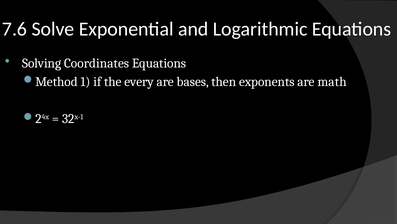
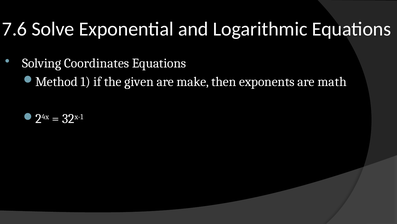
every: every -> given
bases: bases -> make
